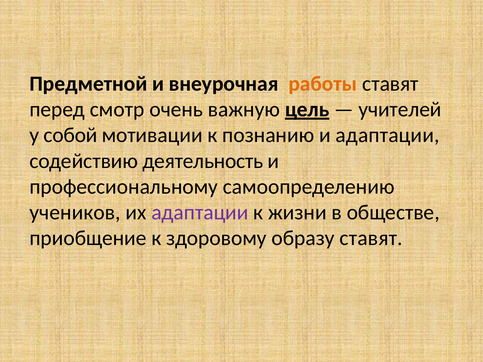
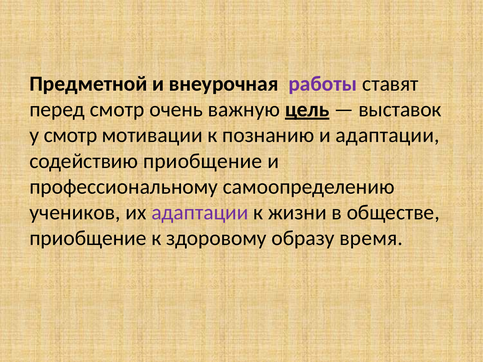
работы colour: orange -> purple
учителей: учителей -> выставок
у собой: собой -> смотр
содействию деятельность: деятельность -> приобщение
образу ставят: ставят -> время
